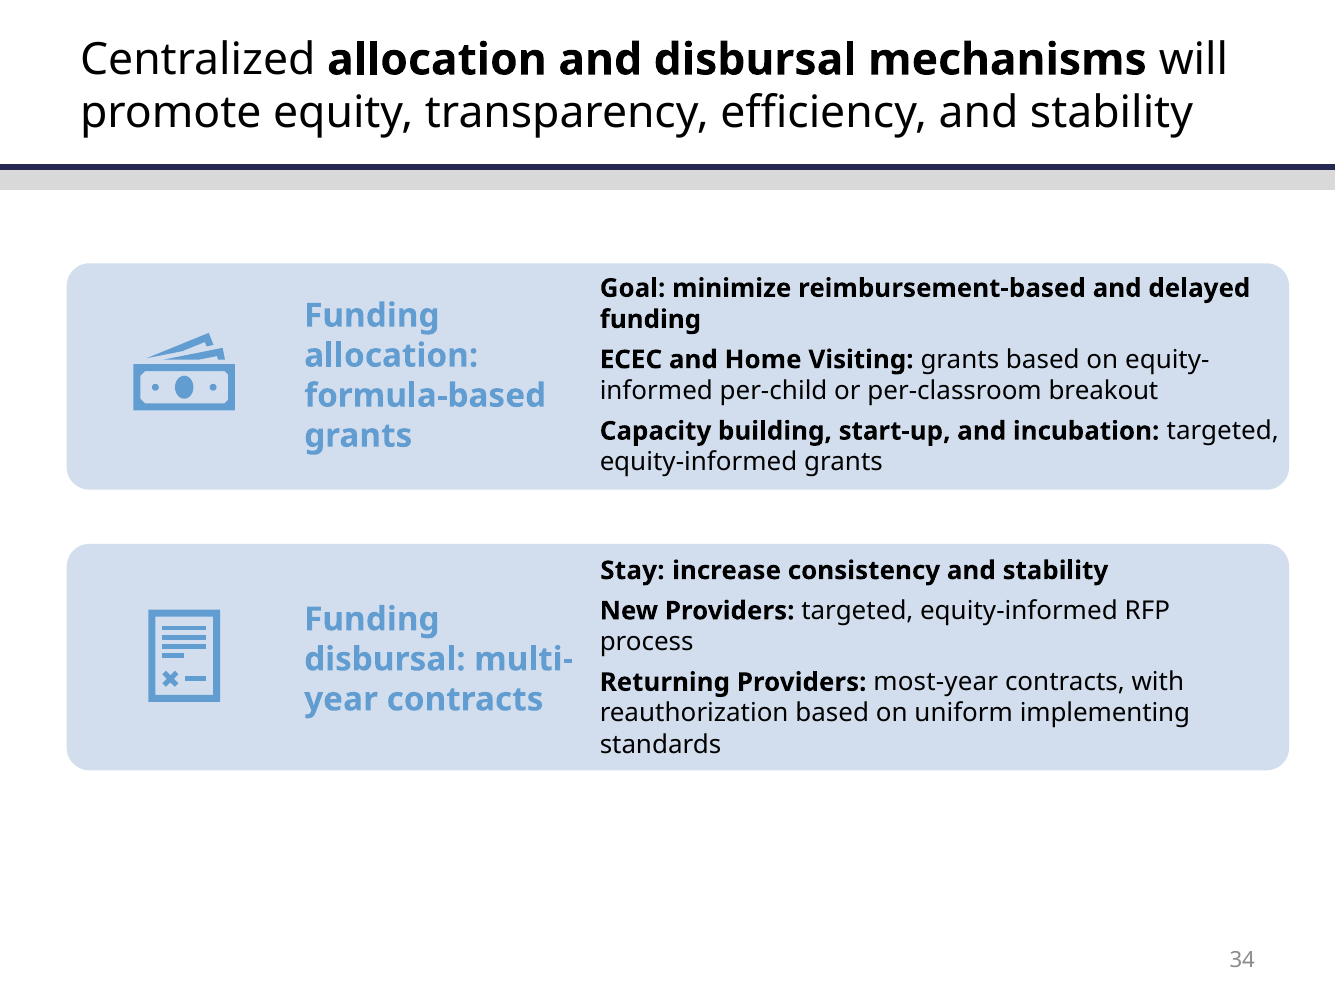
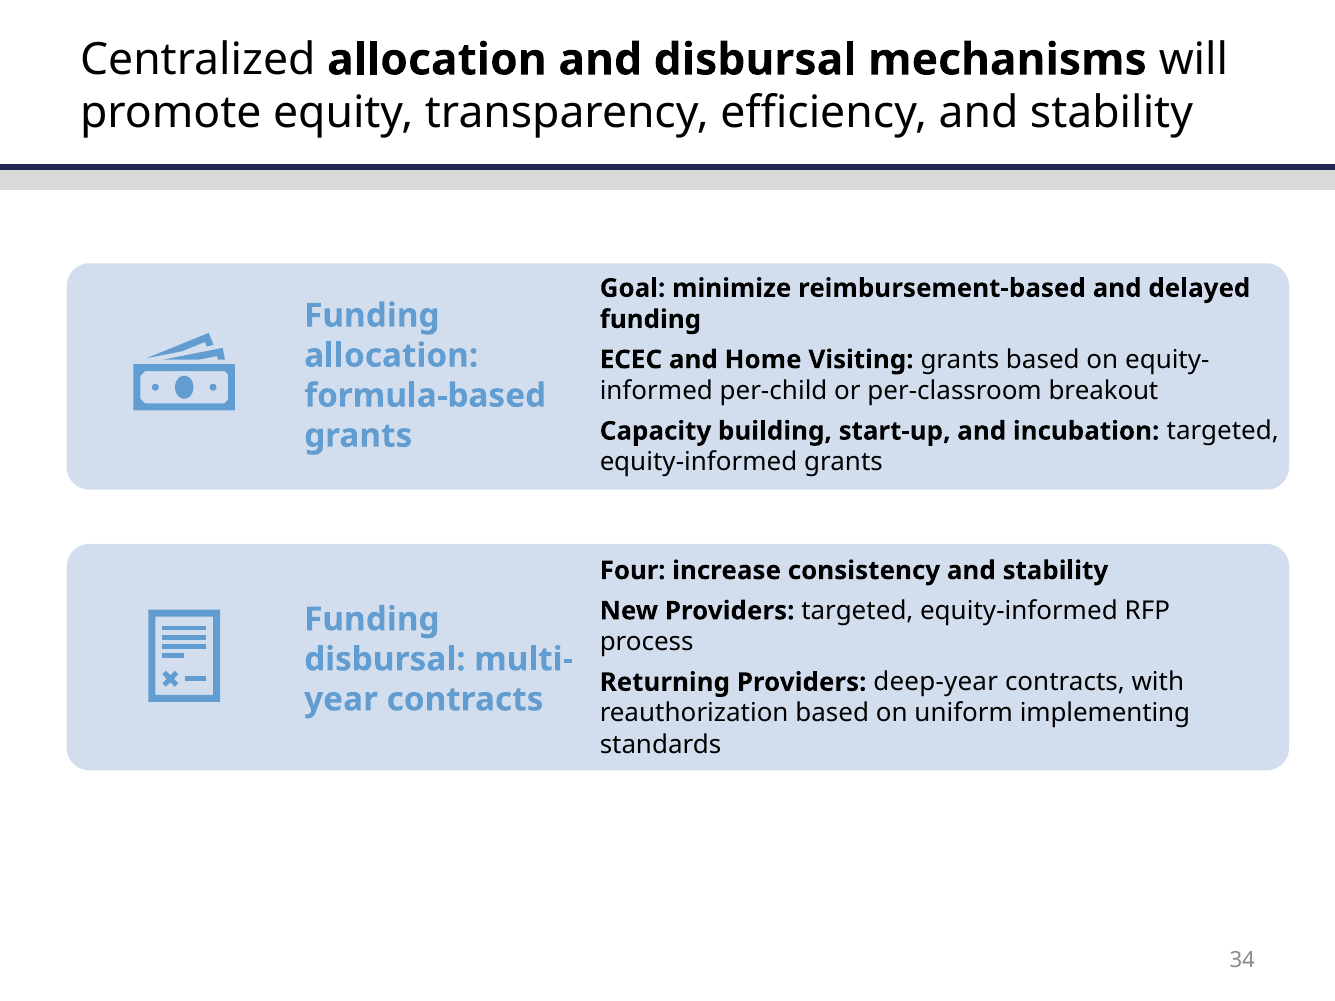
Stay: Stay -> Four
most-year: most-year -> deep-year
